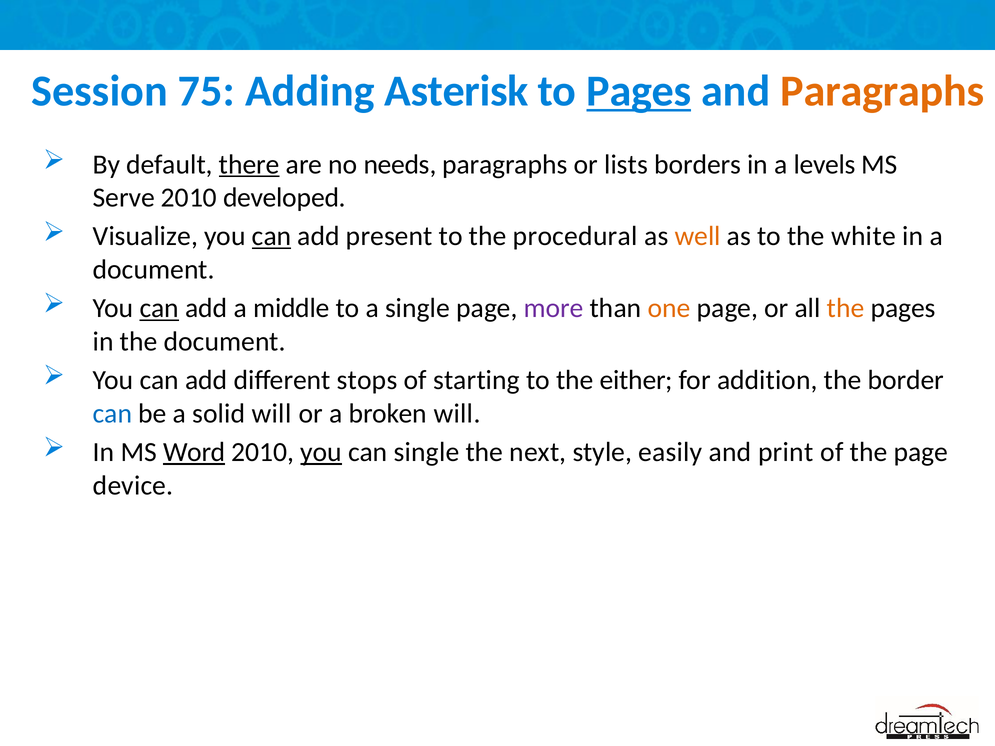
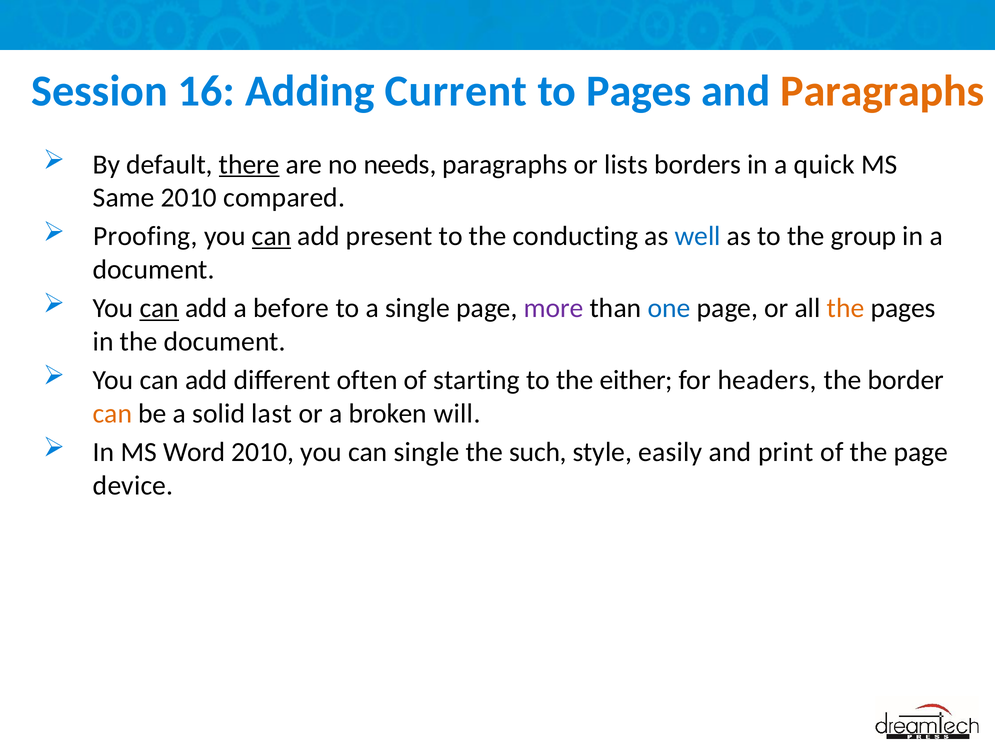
75: 75 -> 16
Asterisk: Asterisk -> Current
Pages at (639, 91) underline: present -> none
levels: levels -> quick
Serve: Serve -> Same
developed: developed -> compared
Visualize: Visualize -> Proofing
procedural: procedural -> conducting
well colour: orange -> blue
white: white -> group
middle: middle -> before
one colour: orange -> blue
stops: stops -> often
addition: addition -> headers
can at (113, 414) colour: blue -> orange
solid will: will -> last
Word underline: present -> none
you at (321, 452) underline: present -> none
next: next -> such
